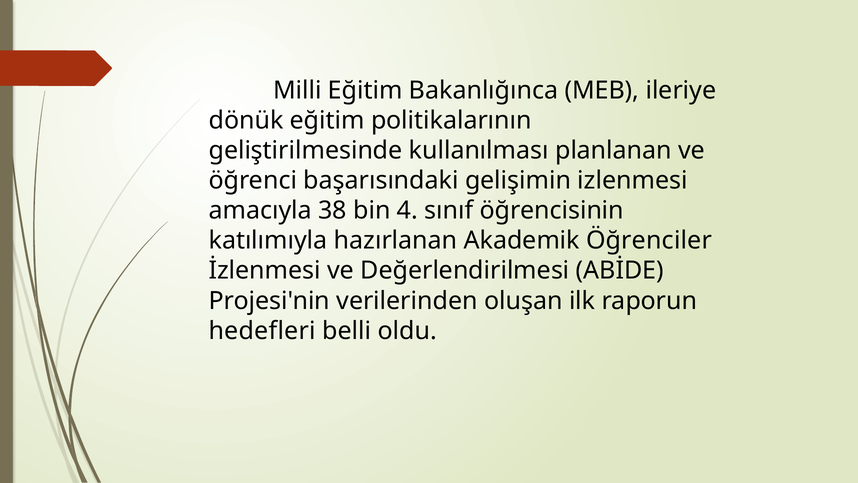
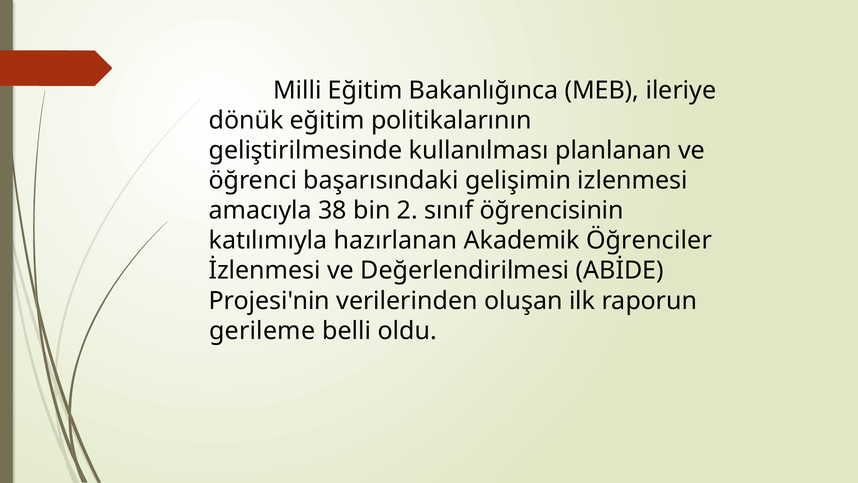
4: 4 -> 2
hedefleri: hedefleri -> gerileme
